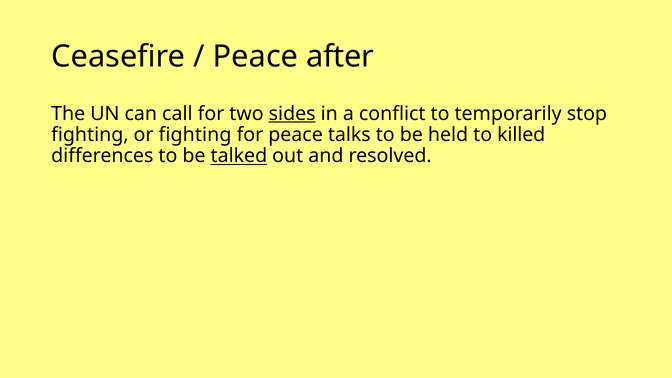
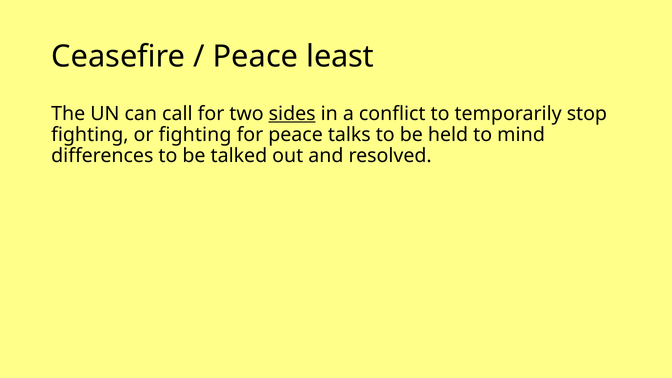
after: after -> least
killed: killed -> mind
talked underline: present -> none
